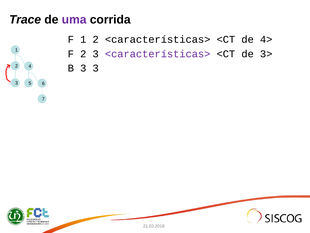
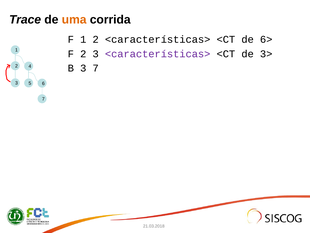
uma colour: purple -> orange
4>: 4> -> 6>
3 3: 3 -> 7
